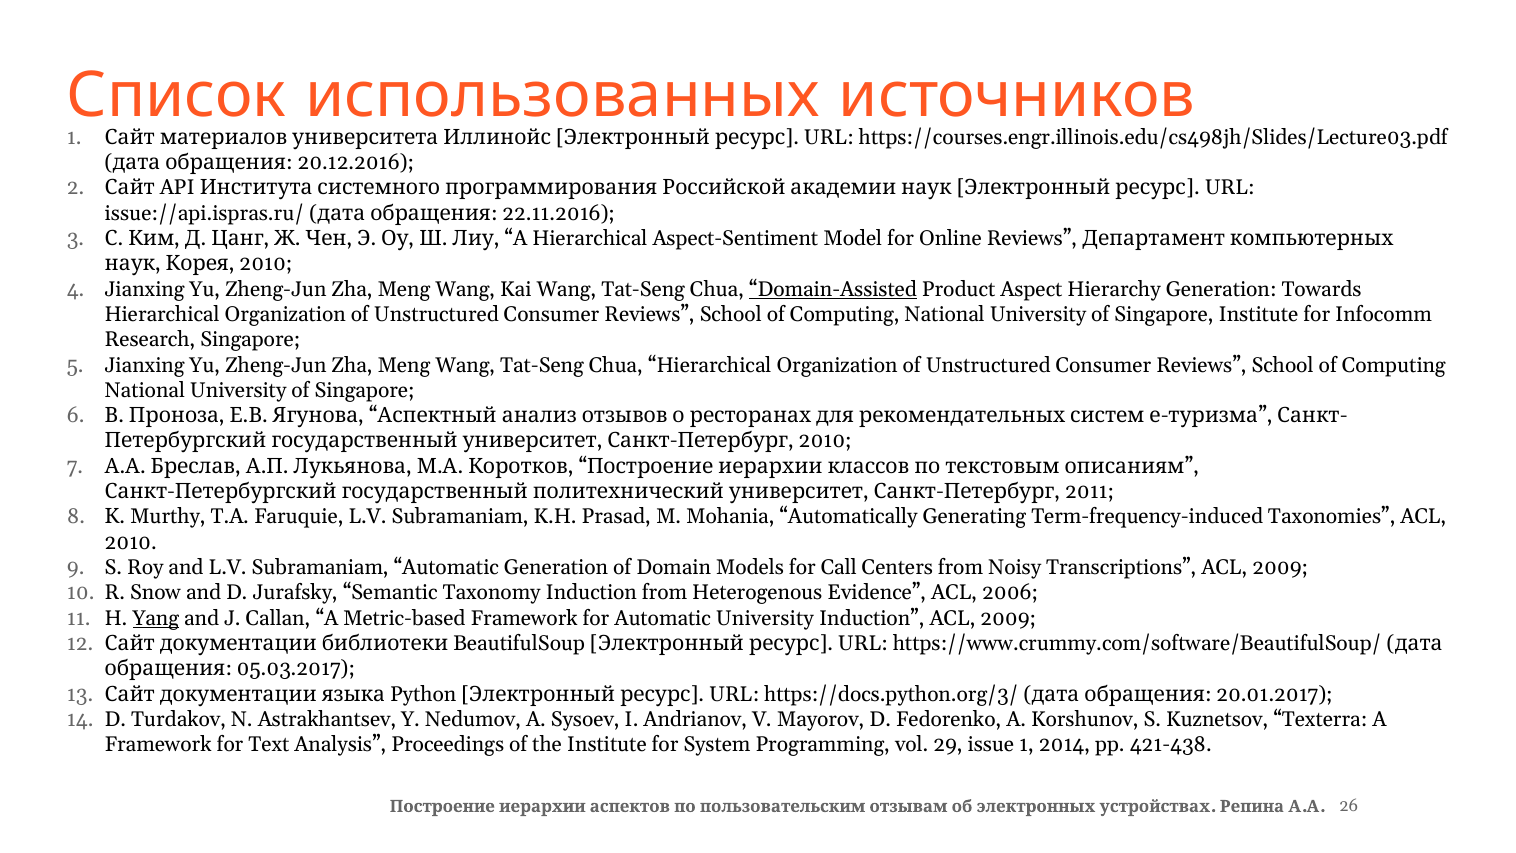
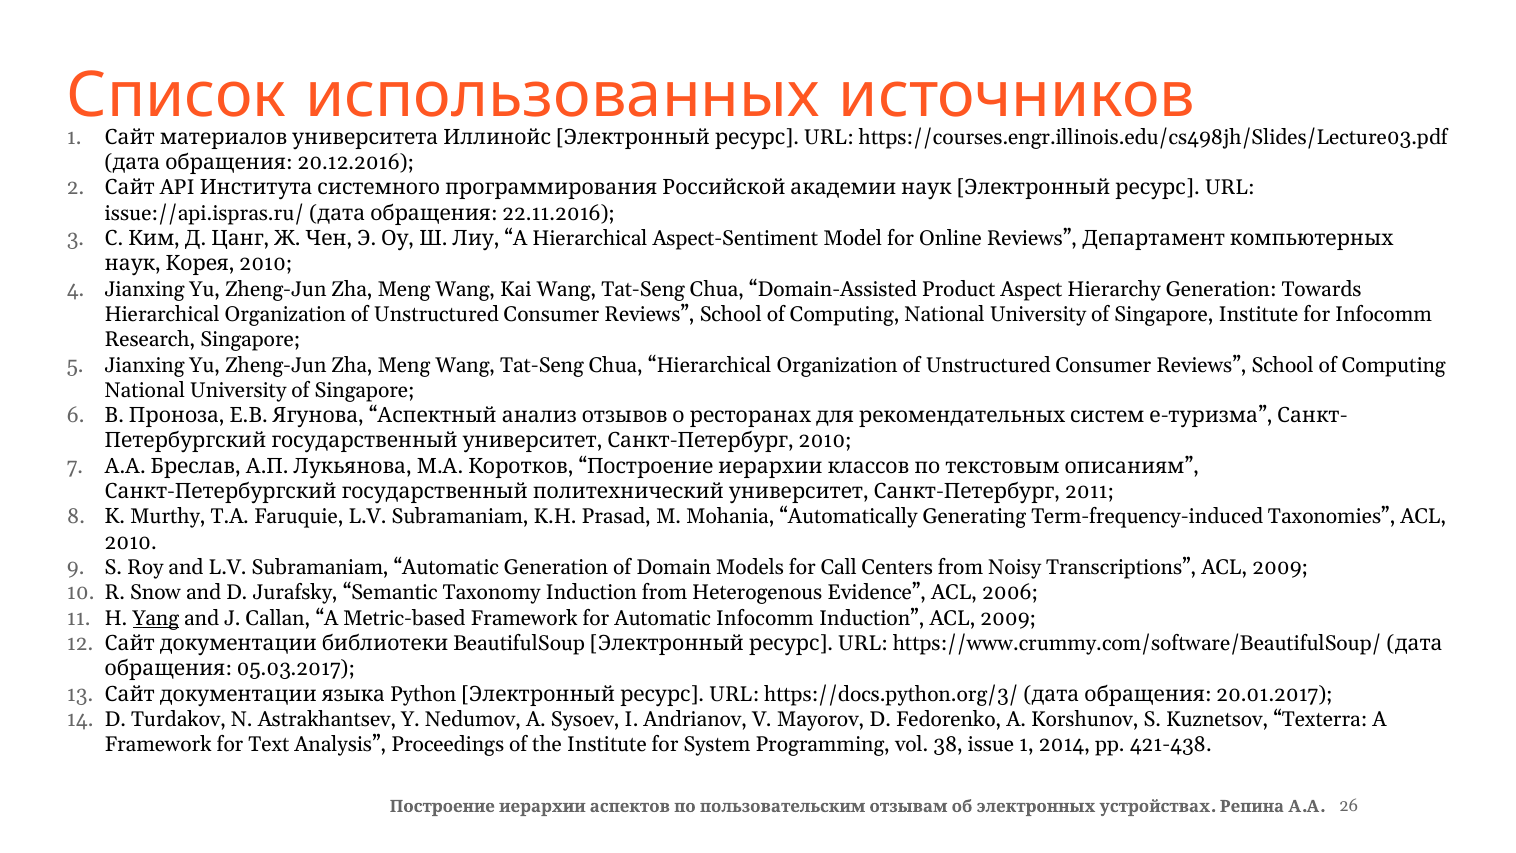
Domain-Assisted underline: present -> none
Automatic University: University -> Infocomm
29: 29 -> 38
